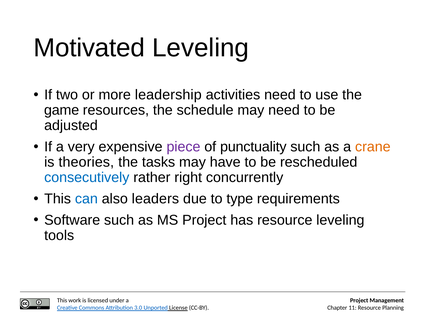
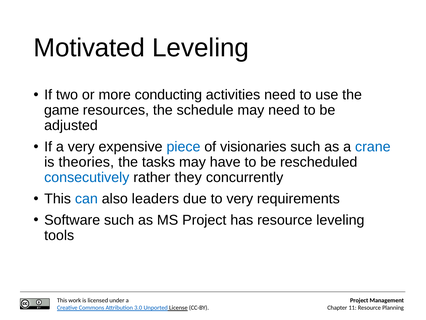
leadership: leadership -> conducting
piece colour: purple -> blue
punctuality: punctuality -> visionaries
crane colour: orange -> blue
right: right -> they
to type: type -> very
